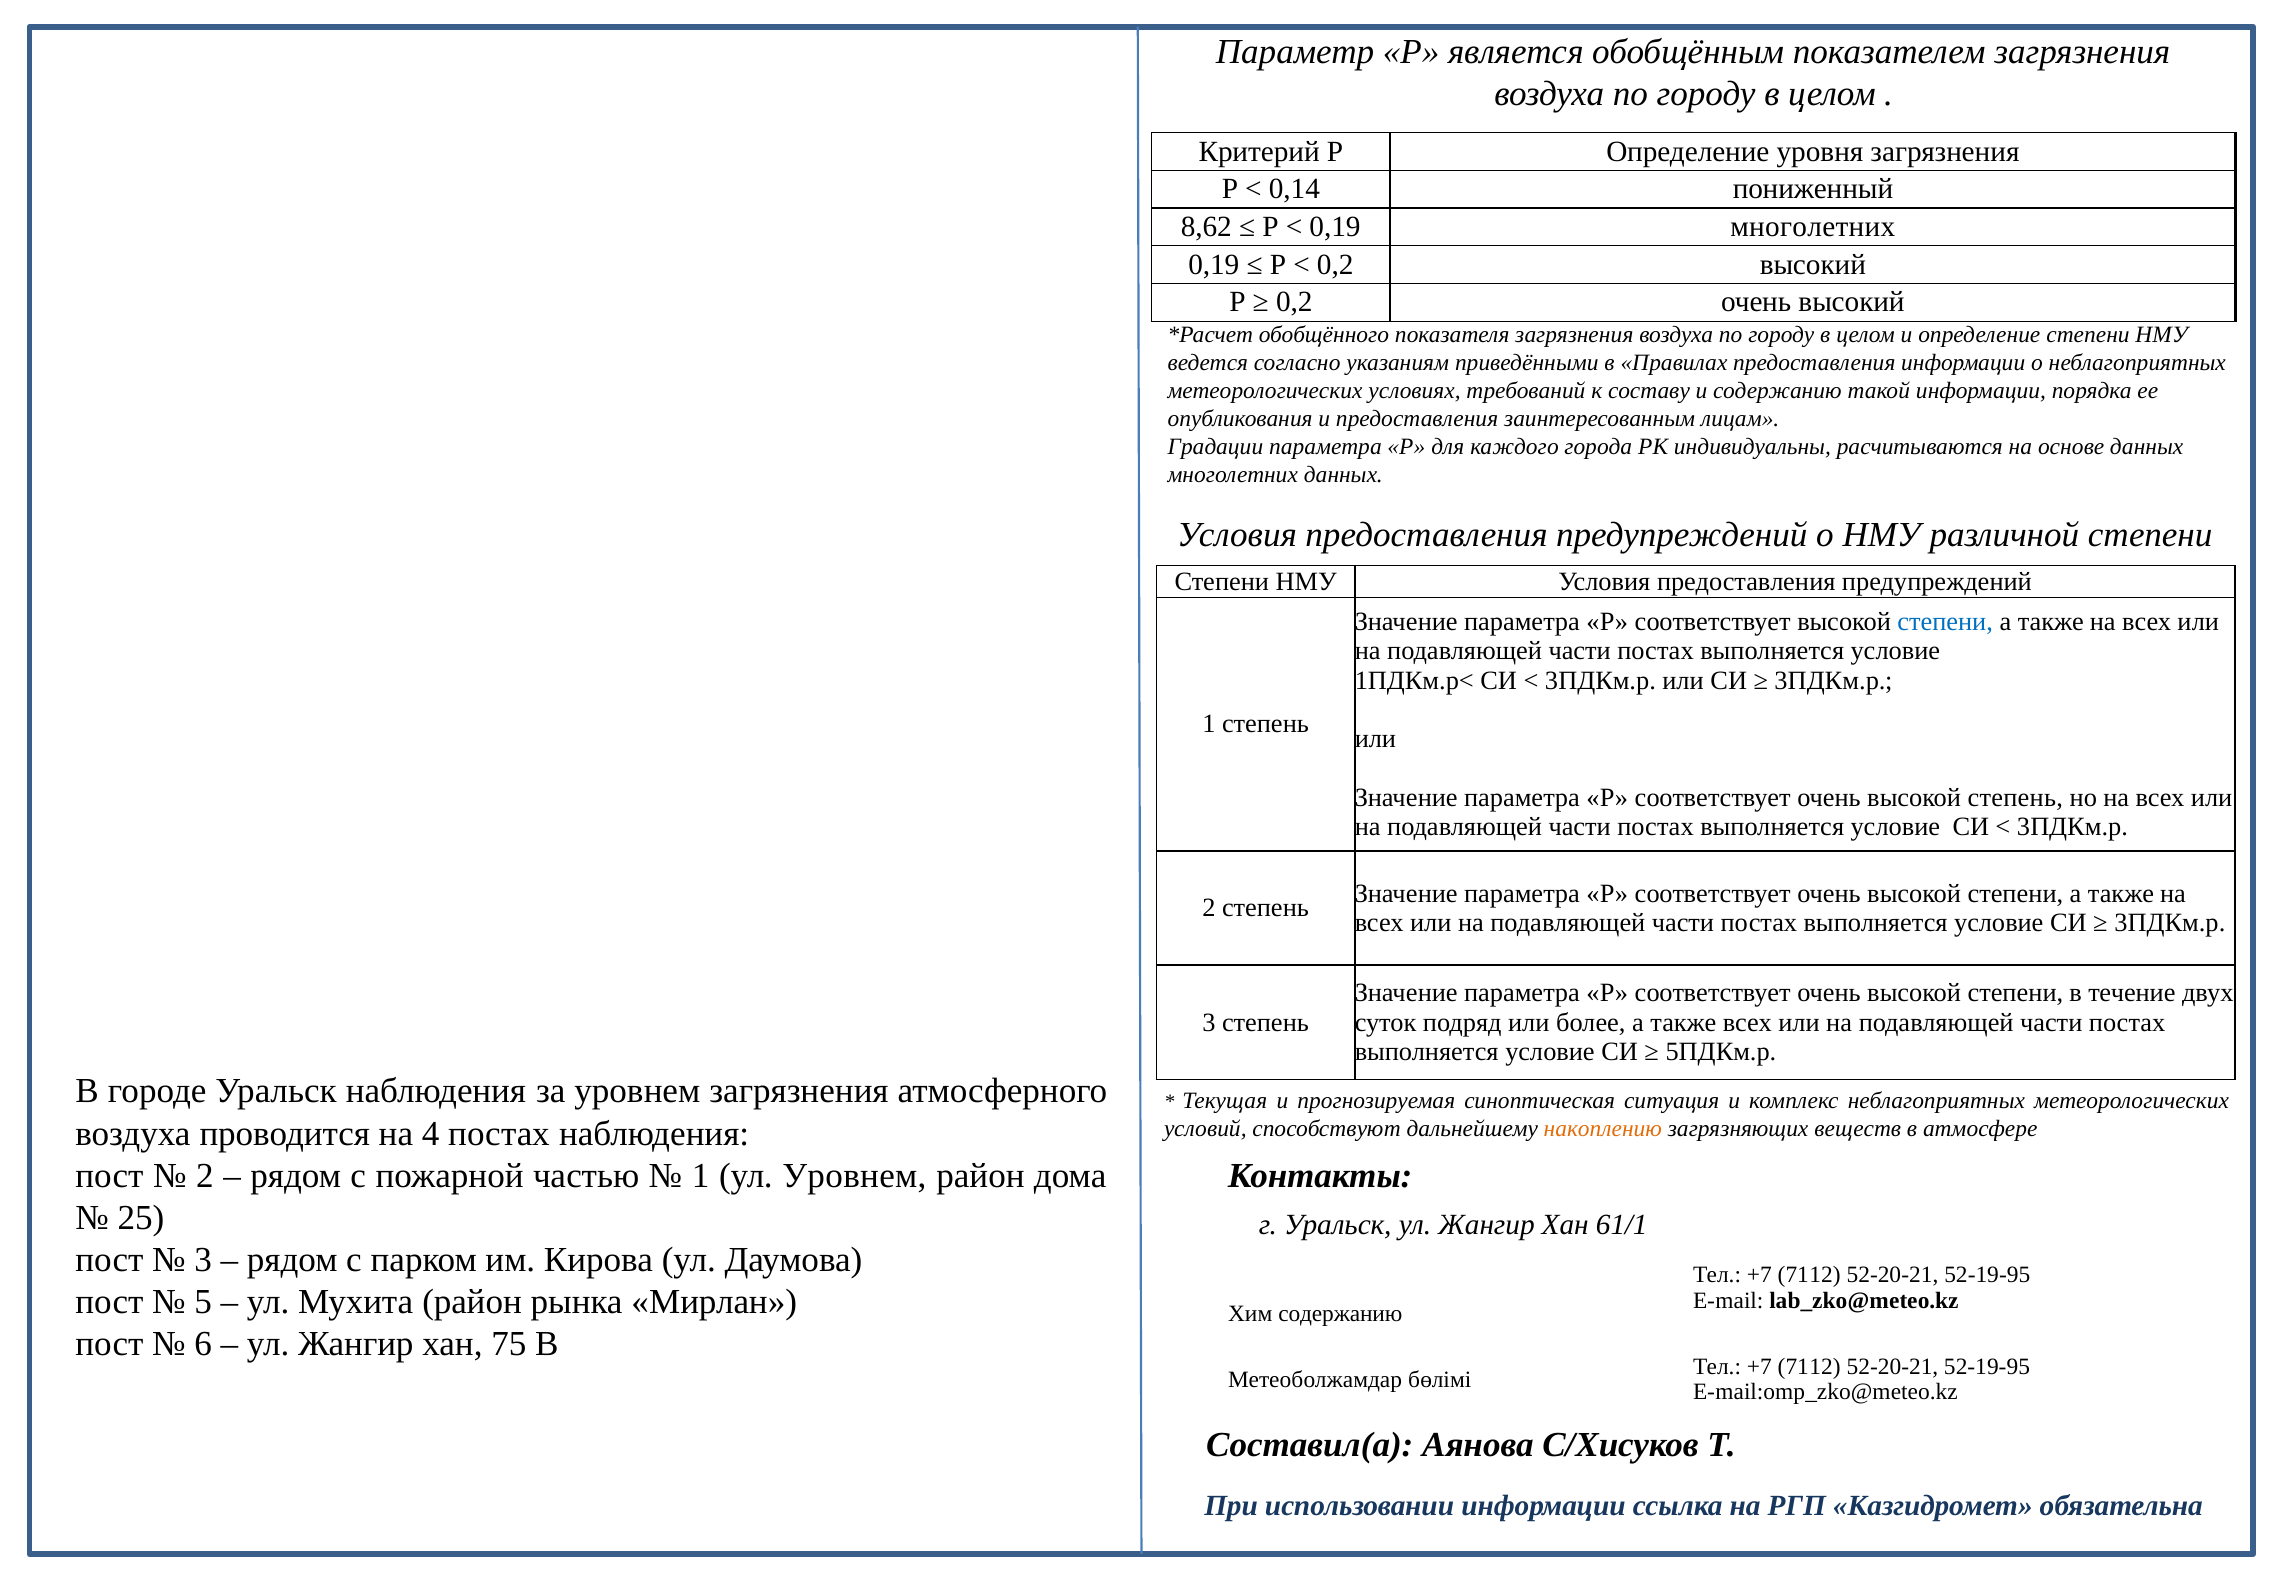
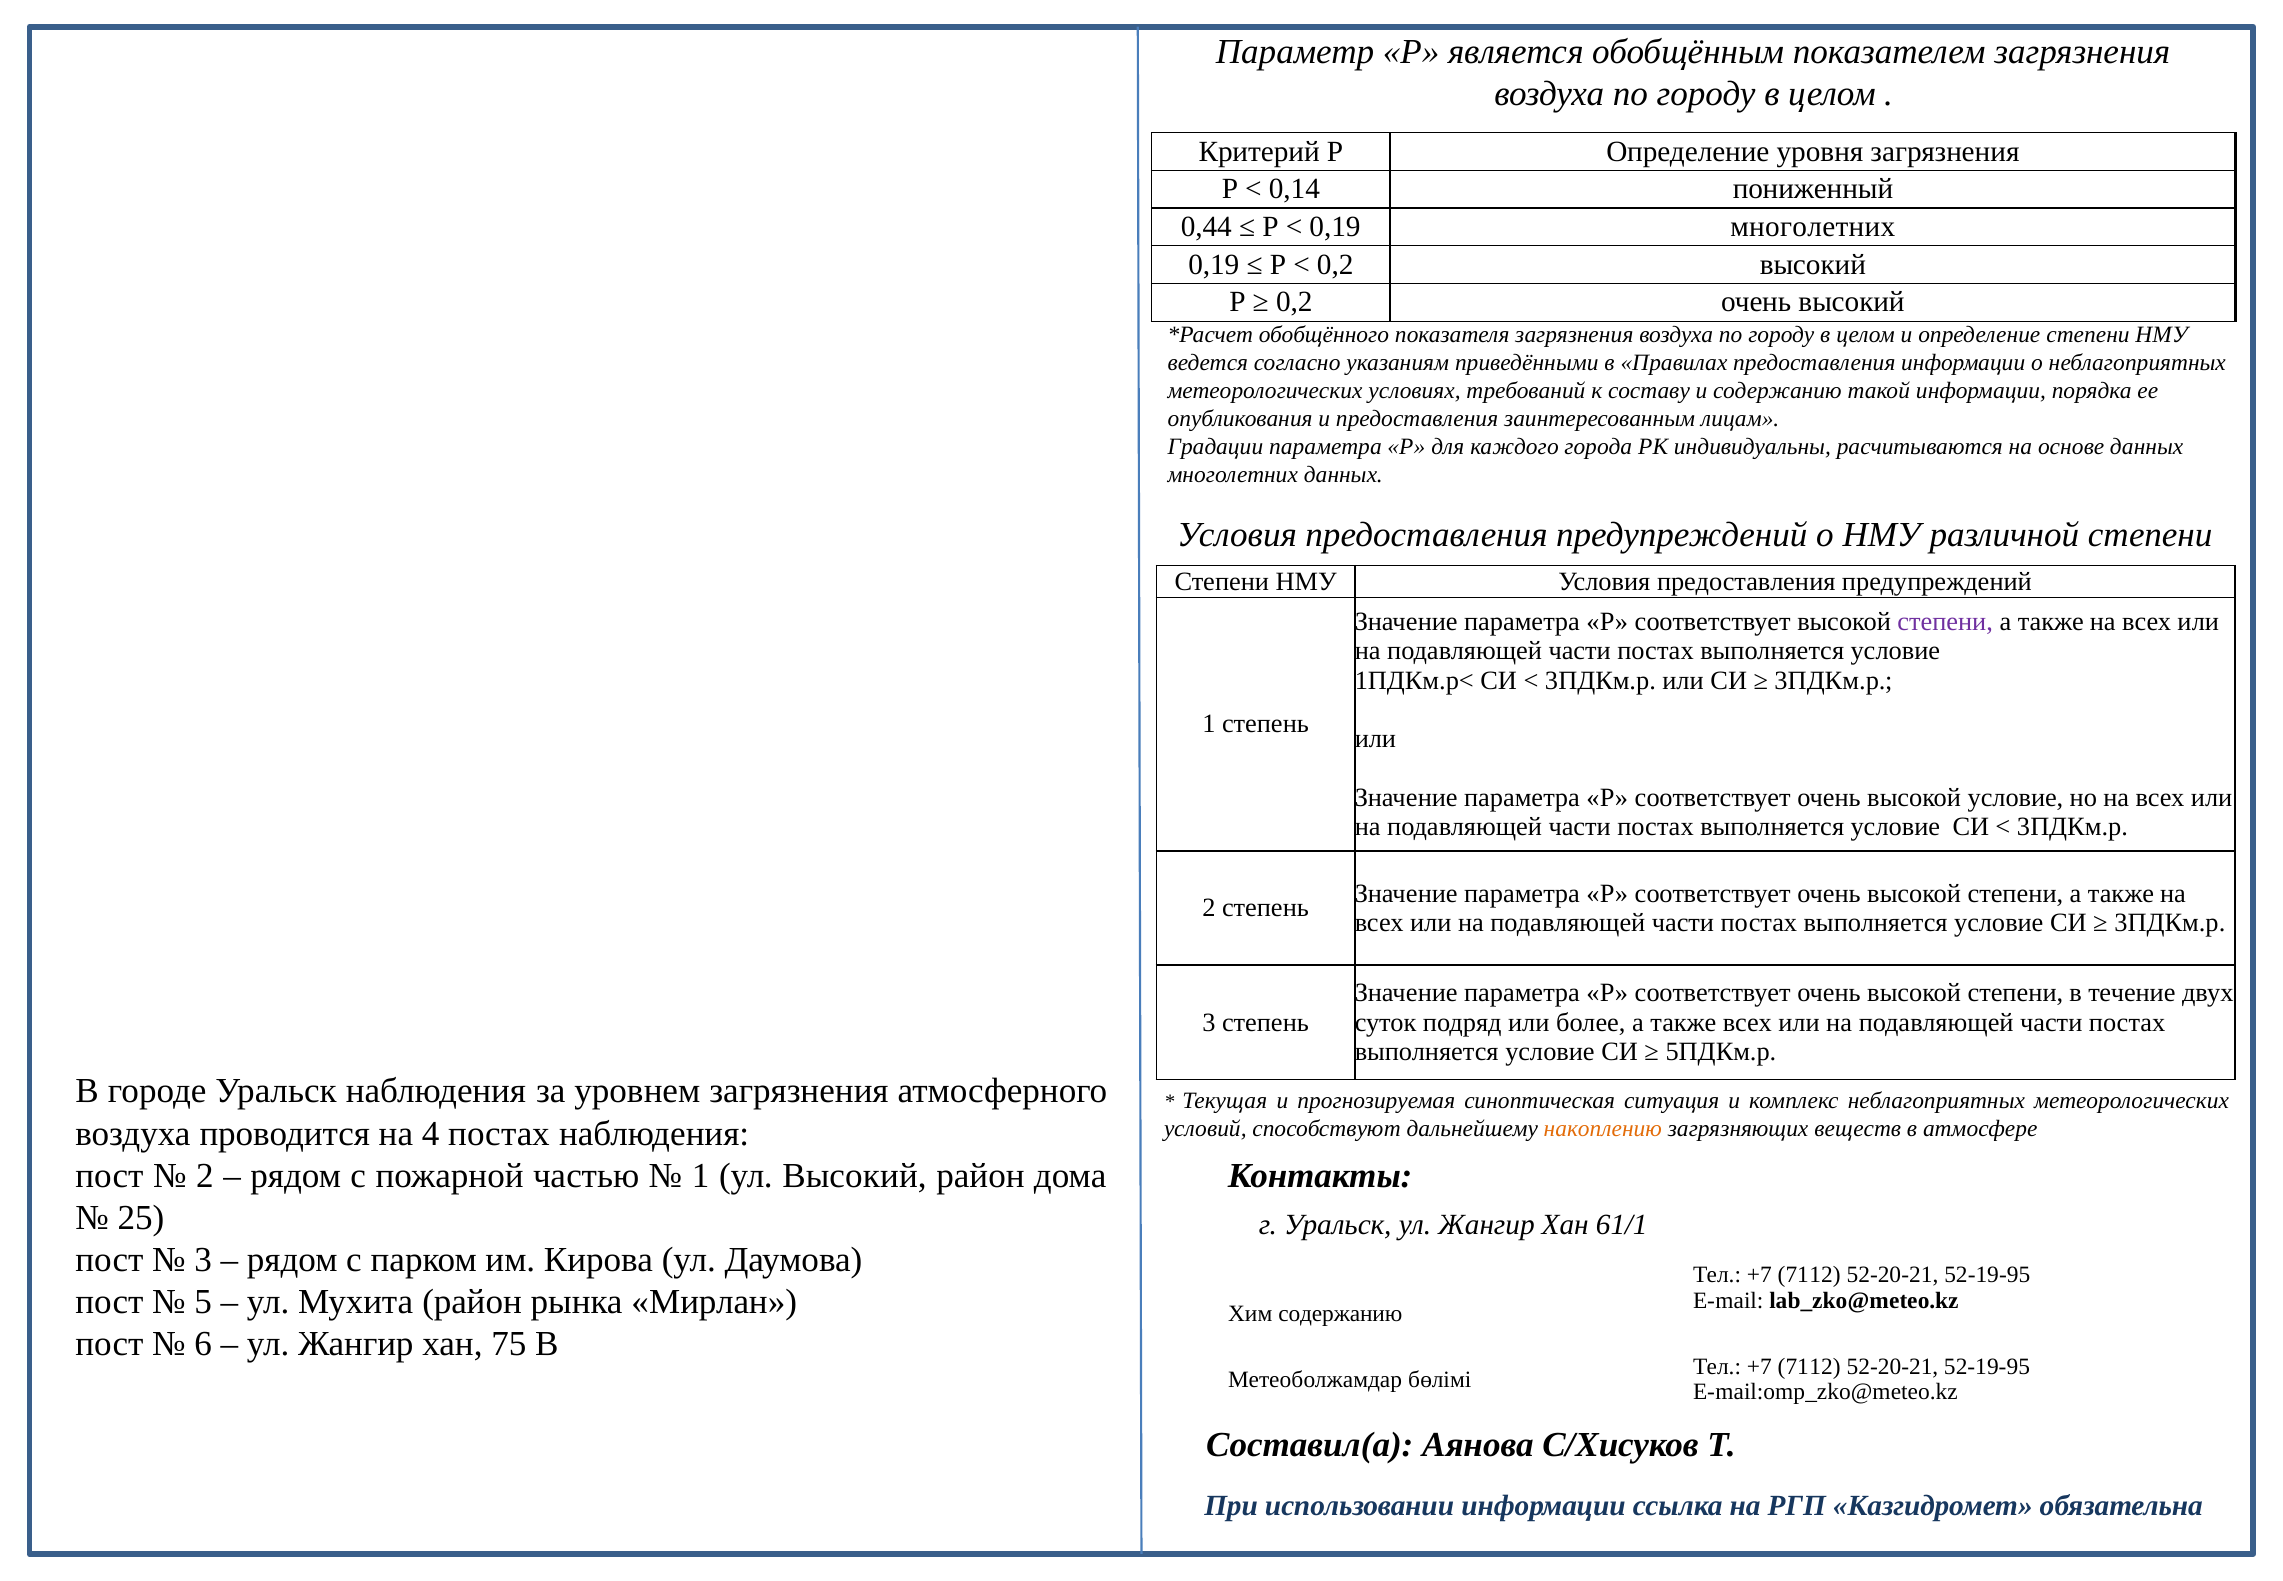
8,62: 8,62 -> 0,44
степени at (1945, 622) colour: blue -> purple
высокой степень: степень -> условие
ул Уровнем: Уровнем -> Высокий
